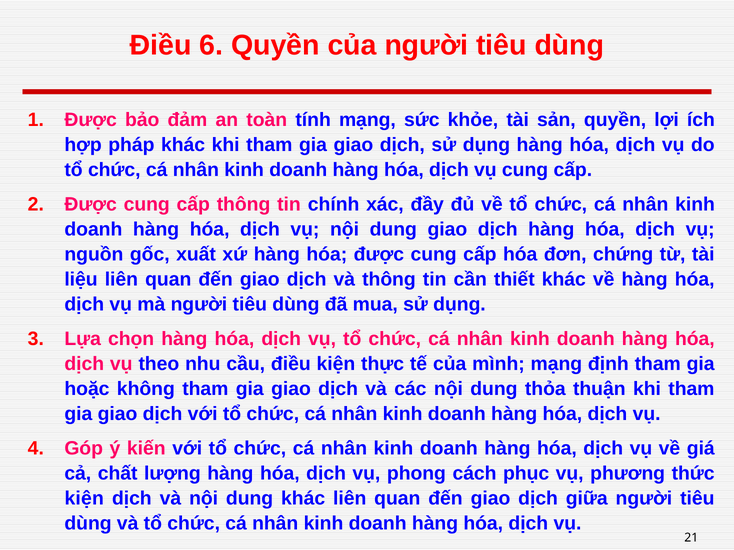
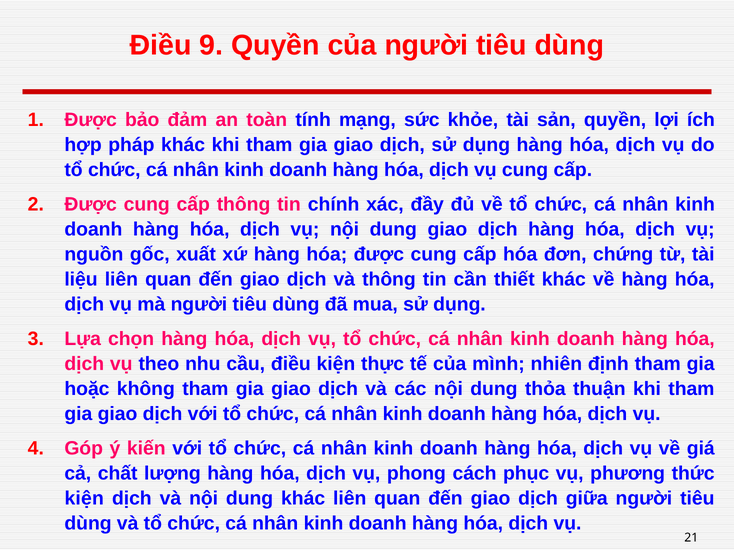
6: 6 -> 9
mình mạng: mạng -> nhiên
